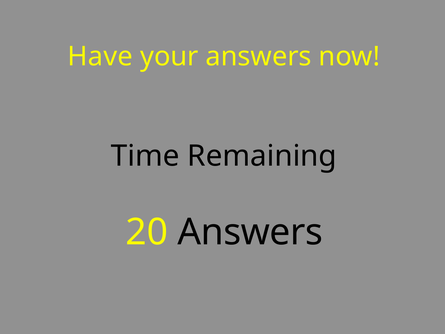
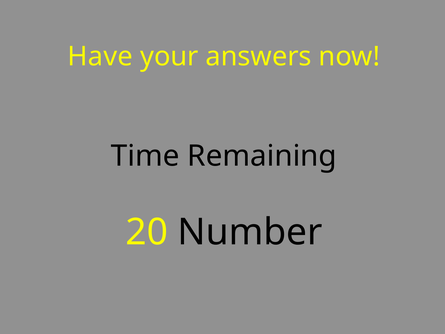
20 Answers: Answers -> Number
